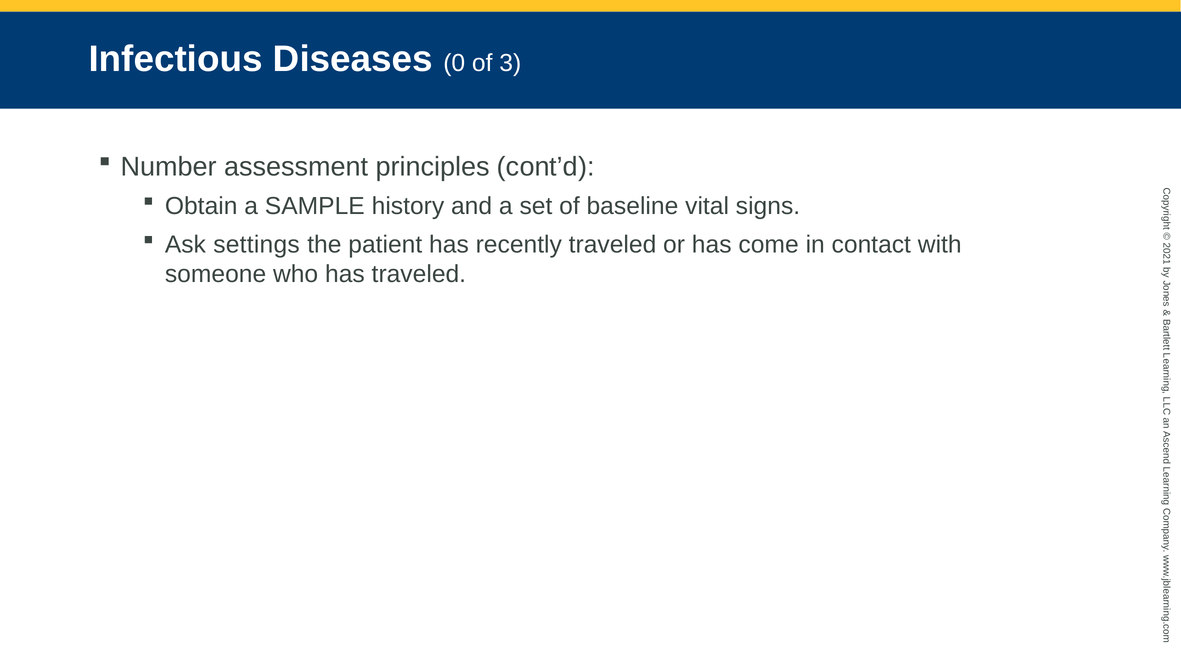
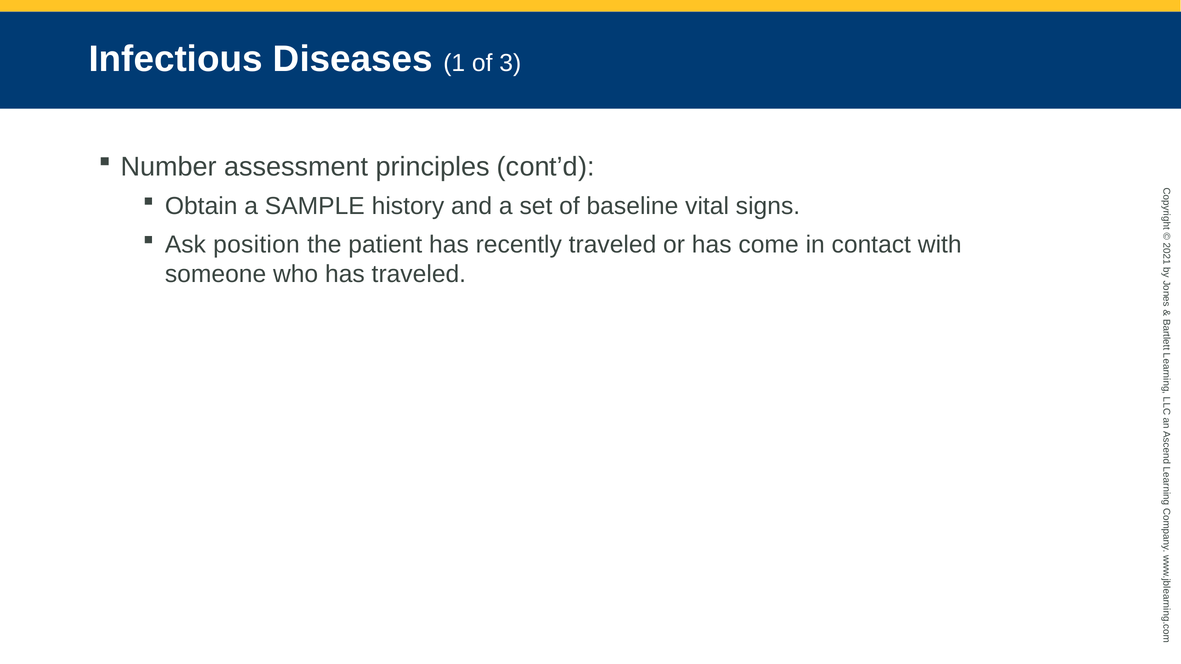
Diseases 0: 0 -> 1
settings: settings -> position
